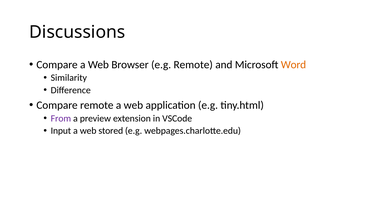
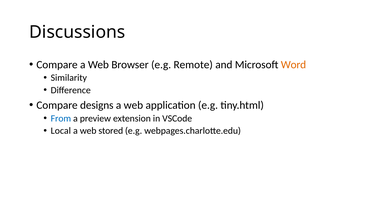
Compare remote: remote -> designs
From colour: purple -> blue
Input: Input -> Local
